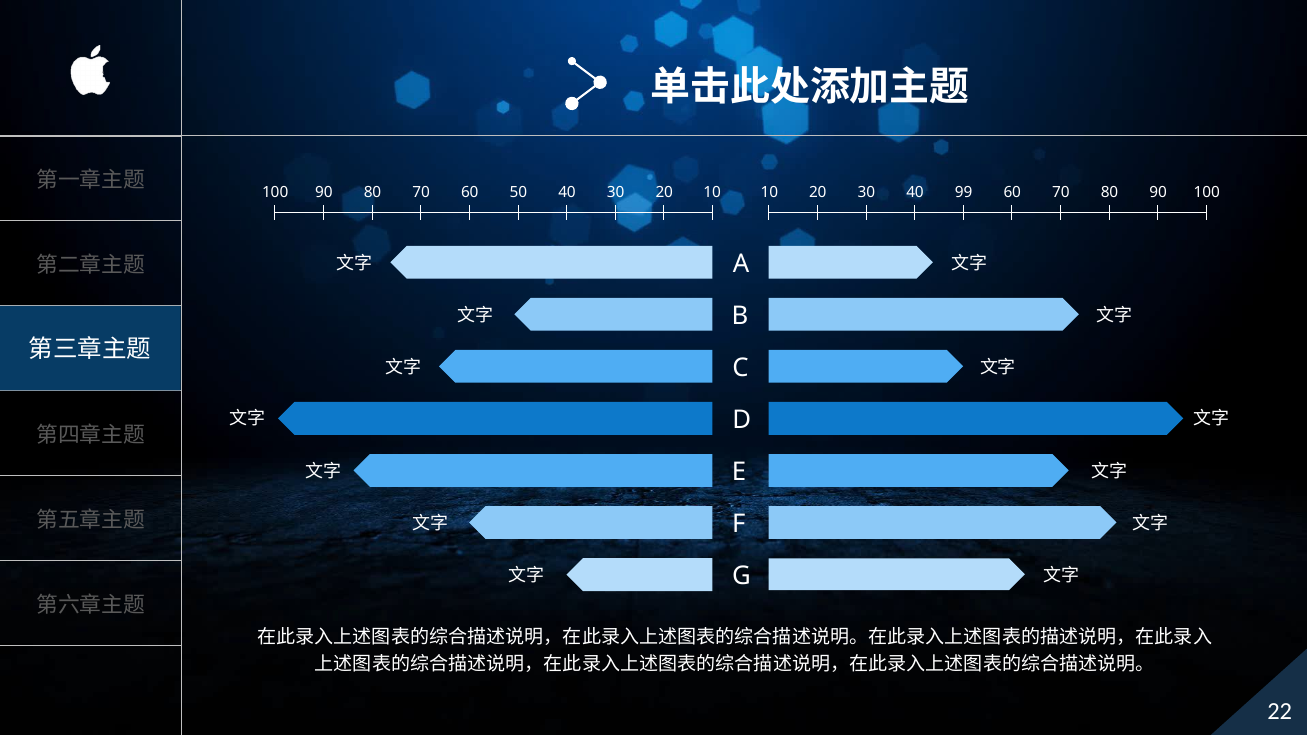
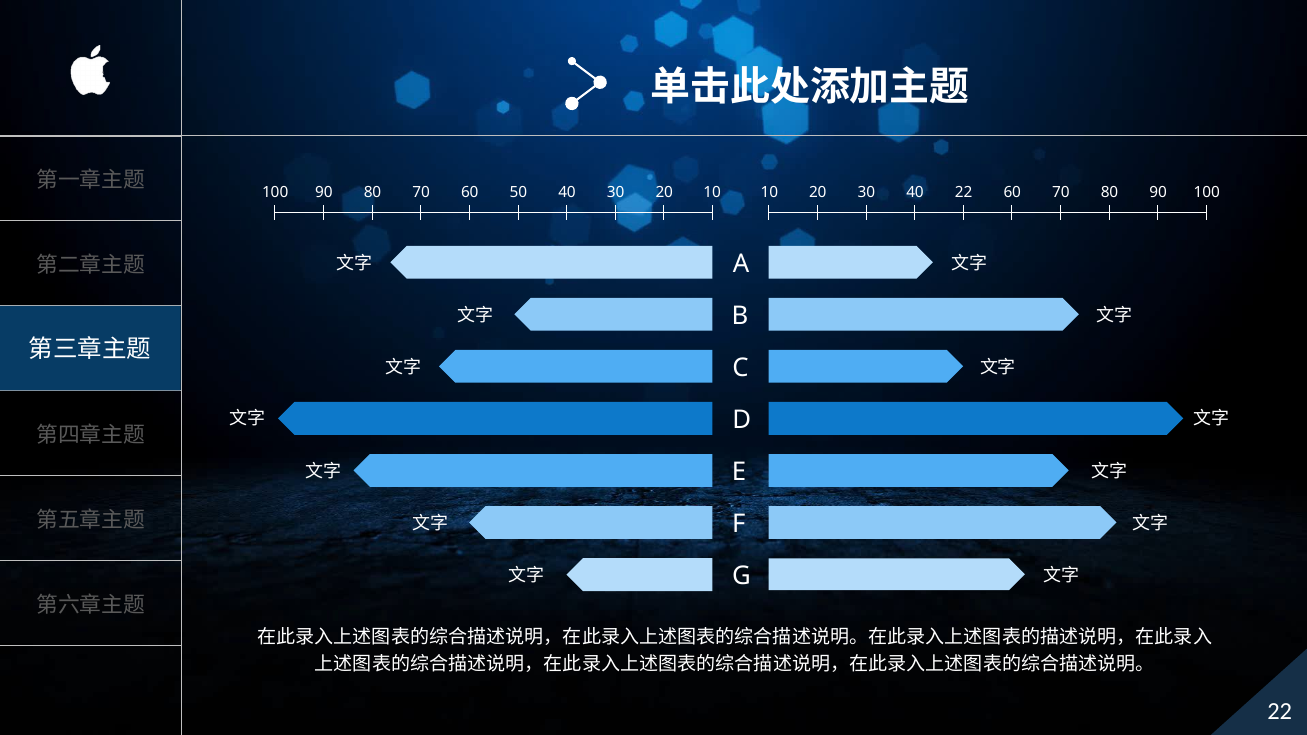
40 99: 99 -> 22
